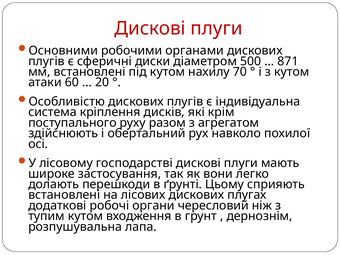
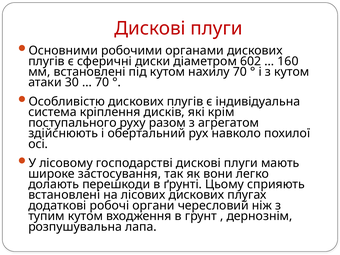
500: 500 -> 602
871: 871 -> 160
60: 60 -> 30
20 at (102, 82): 20 -> 70
